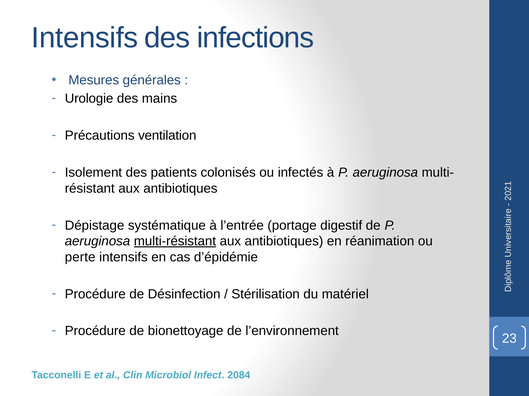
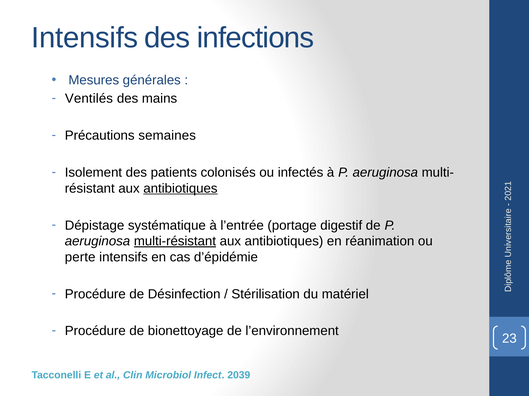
Urologie: Urologie -> Ventilés
ventilation: ventilation -> semaines
antibiotiques at (180, 189) underline: none -> present
2084: 2084 -> 2039
